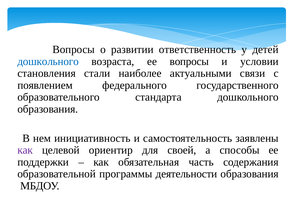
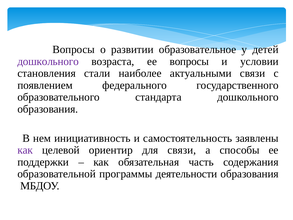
ответственность: ответственность -> образовательное
дошкольного at (48, 61) colour: blue -> purple
для своей: своей -> связи
